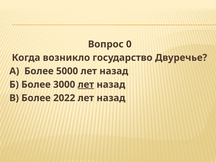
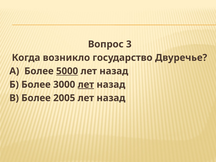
0: 0 -> 3
5000 underline: none -> present
2022: 2022 -> 2005
